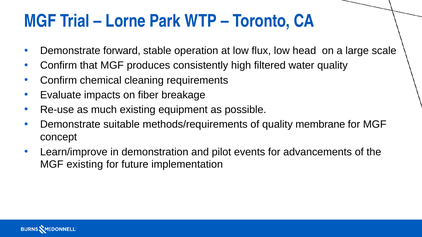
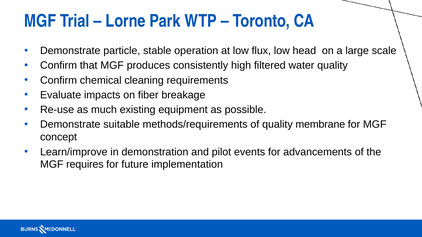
forward: forward -> particle
MGF existing: existing -> requires
